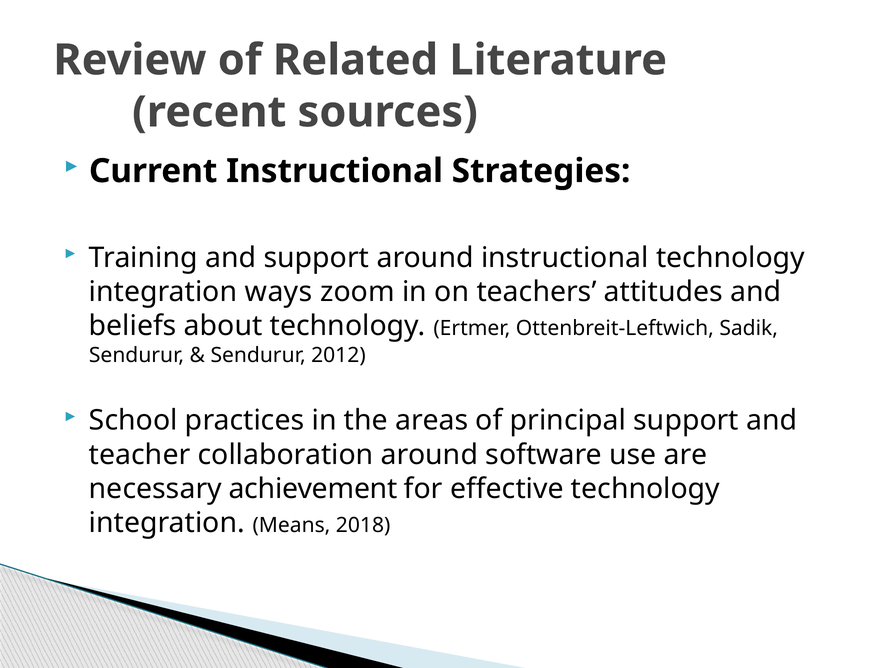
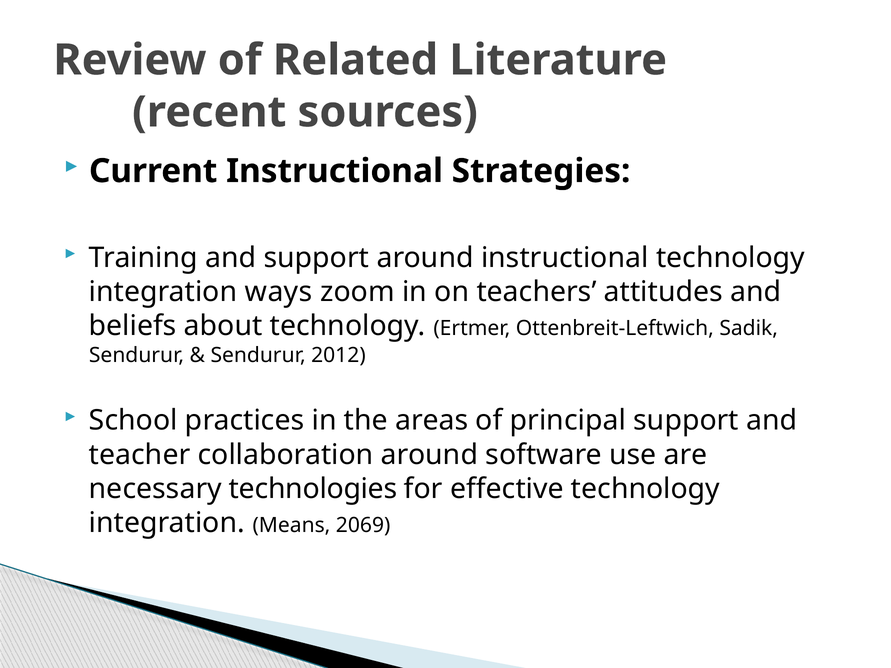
achievement: achievement -> technologies
2018: 2018 -> 2069
